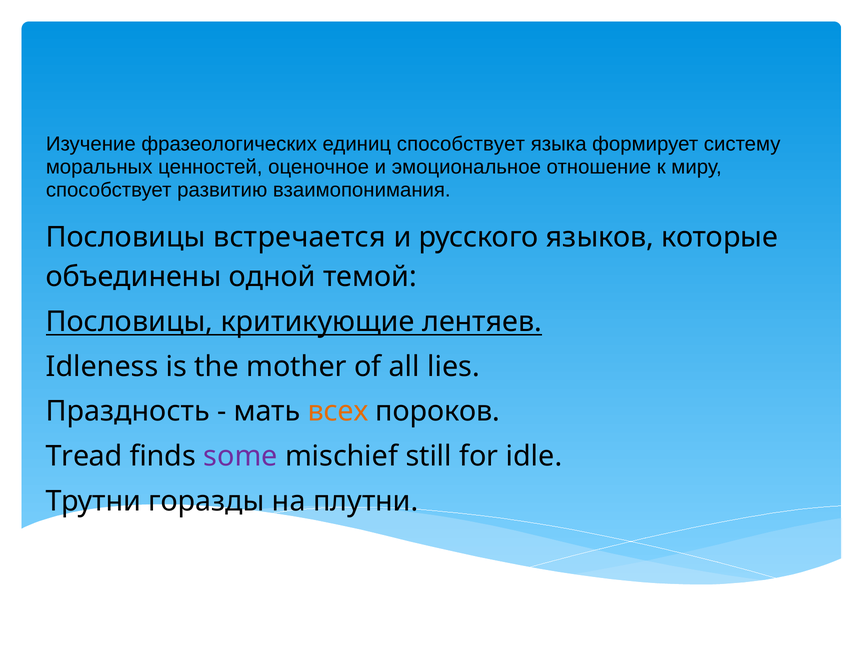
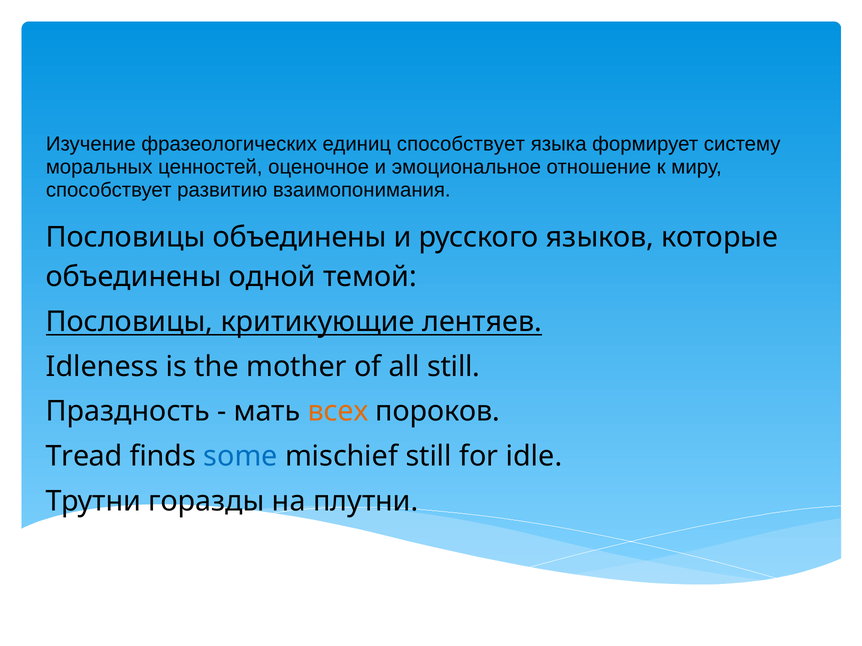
Пословицы встречается: встречается -> объединены
all lies: lies -> still
some colour: purple -> blue
